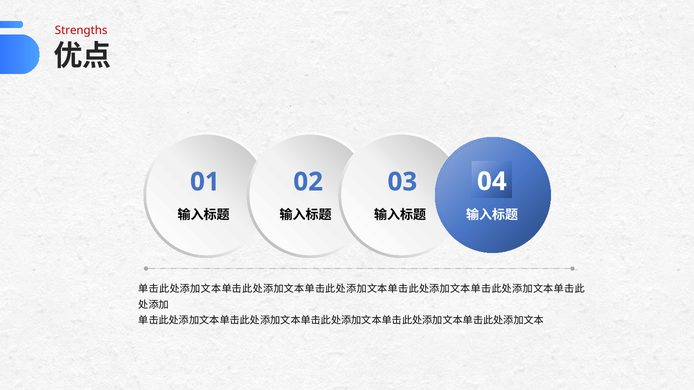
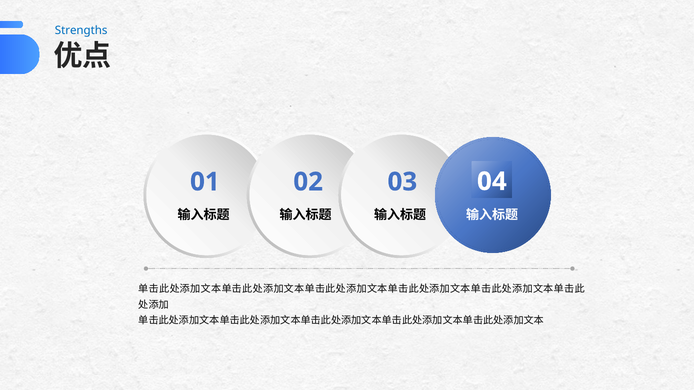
Strengths colour: red -> blue
